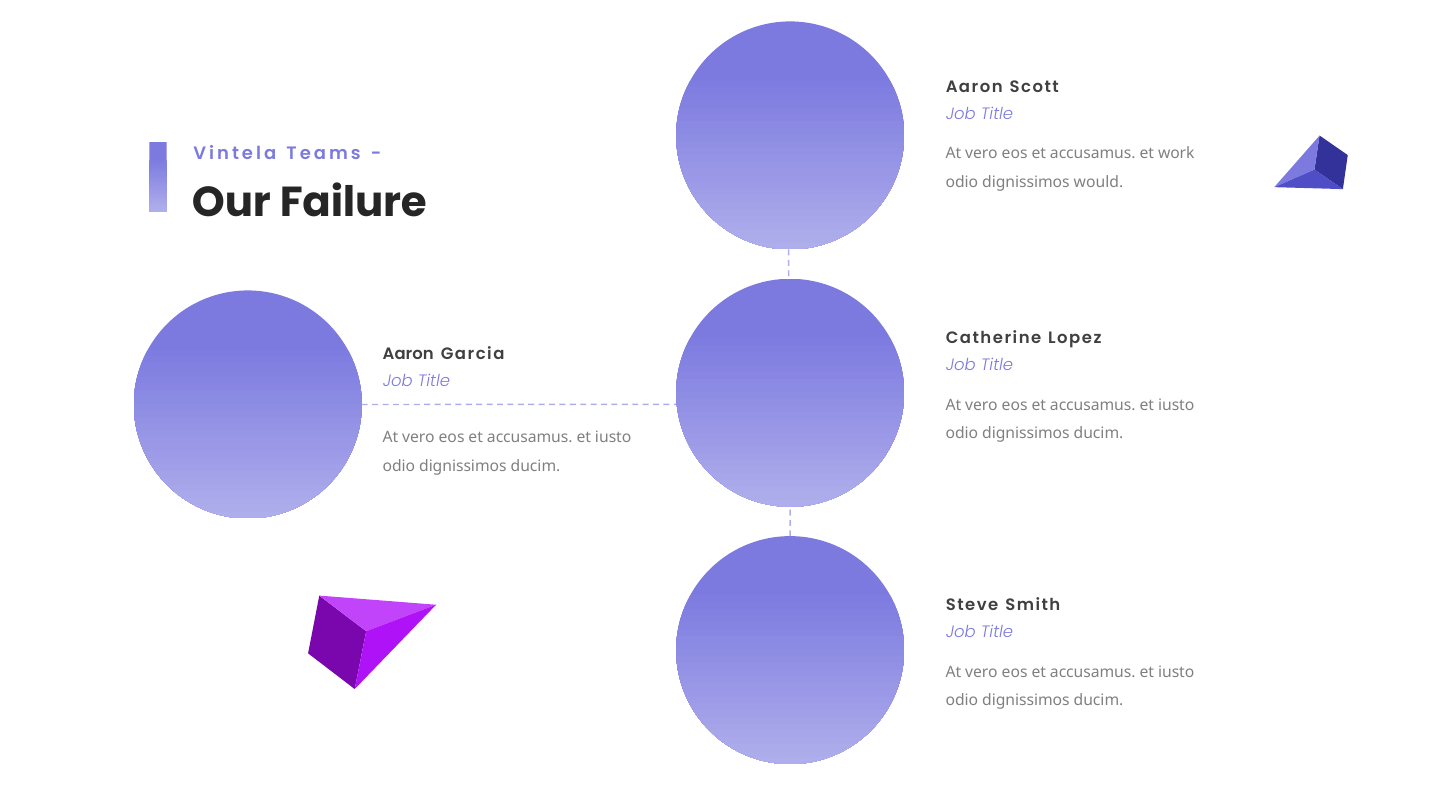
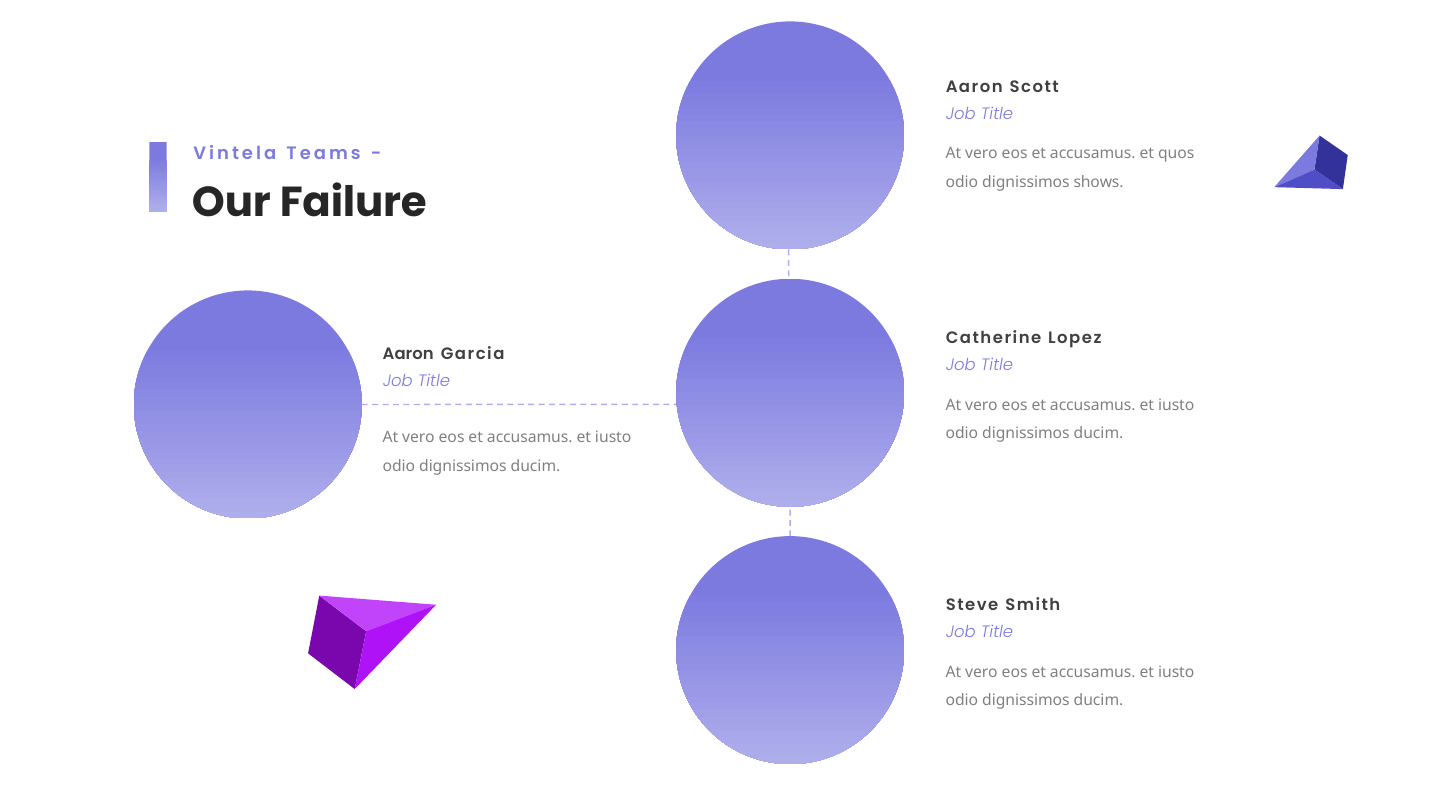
work: work -> quos
would: would -> shows
